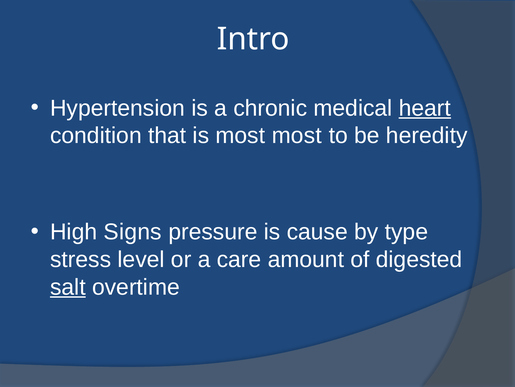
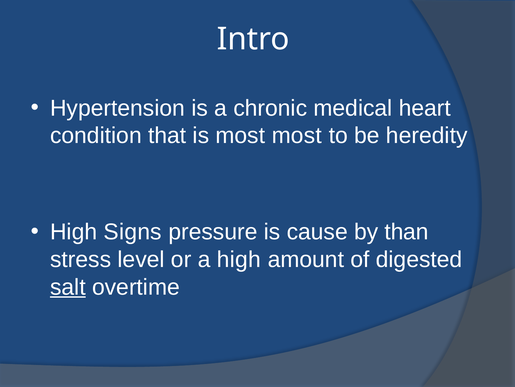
heart underline: present -> none
type: type -> than
a care: care -> high
